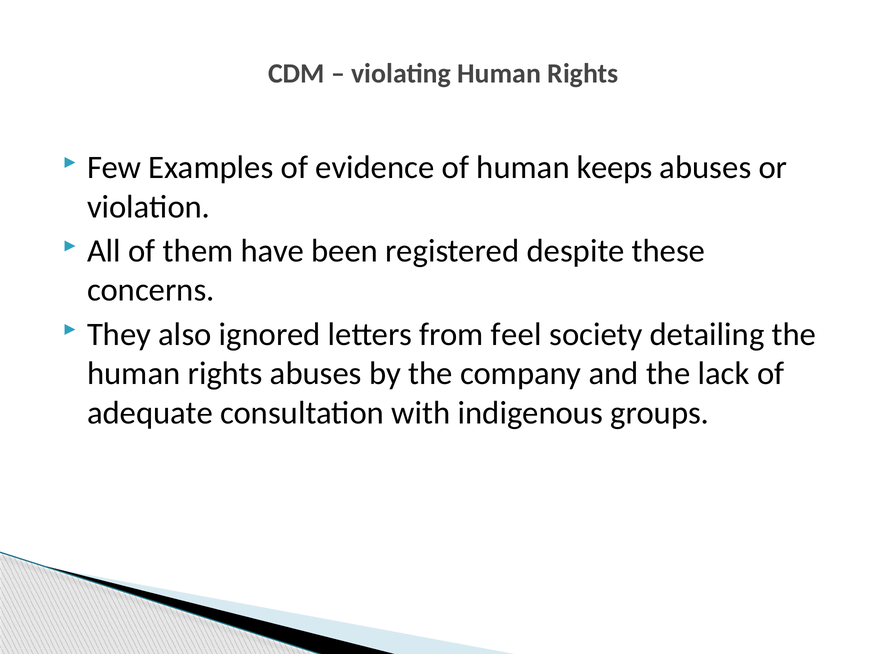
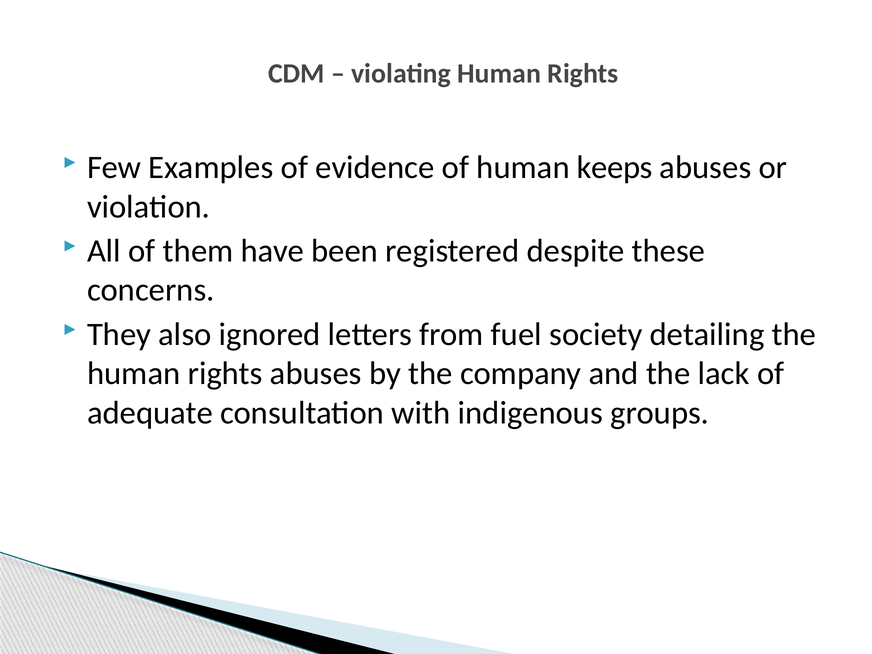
feel: feel -> fuel
